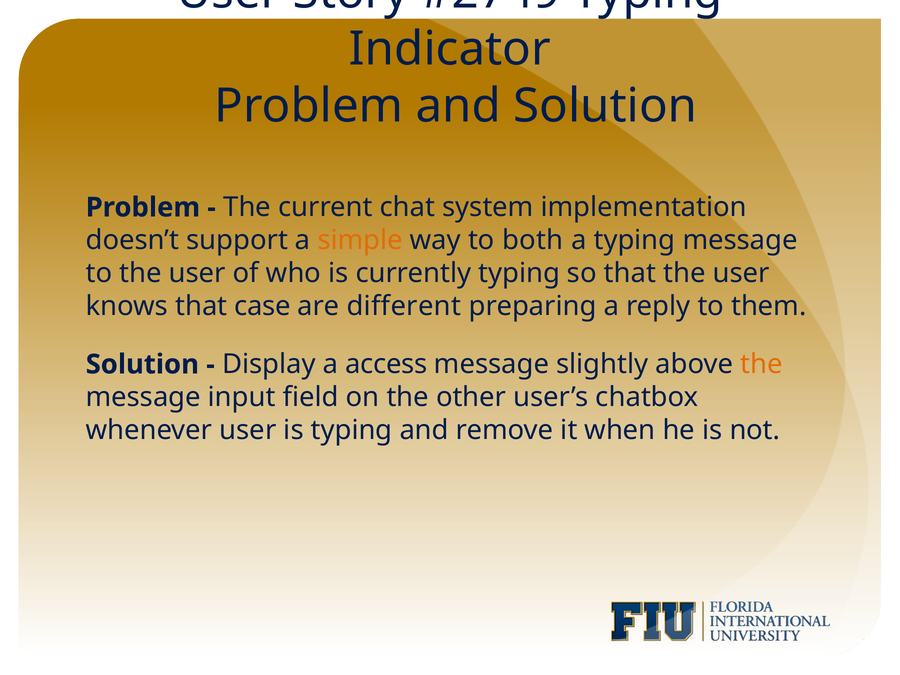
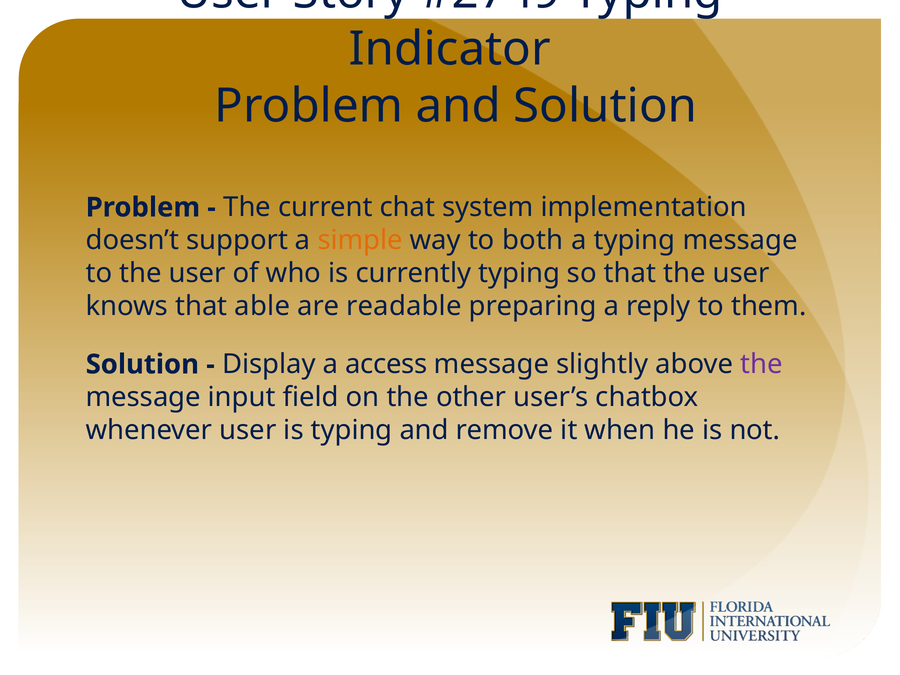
case: case -> able
different: different -> readable
the at (761, 364) colour: orange -> purple
